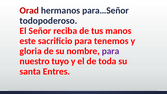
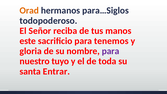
Orad colour: red -> orange
para…Señor: para…Señor -> para…Siglos
Entres: Entres -> Entrar
